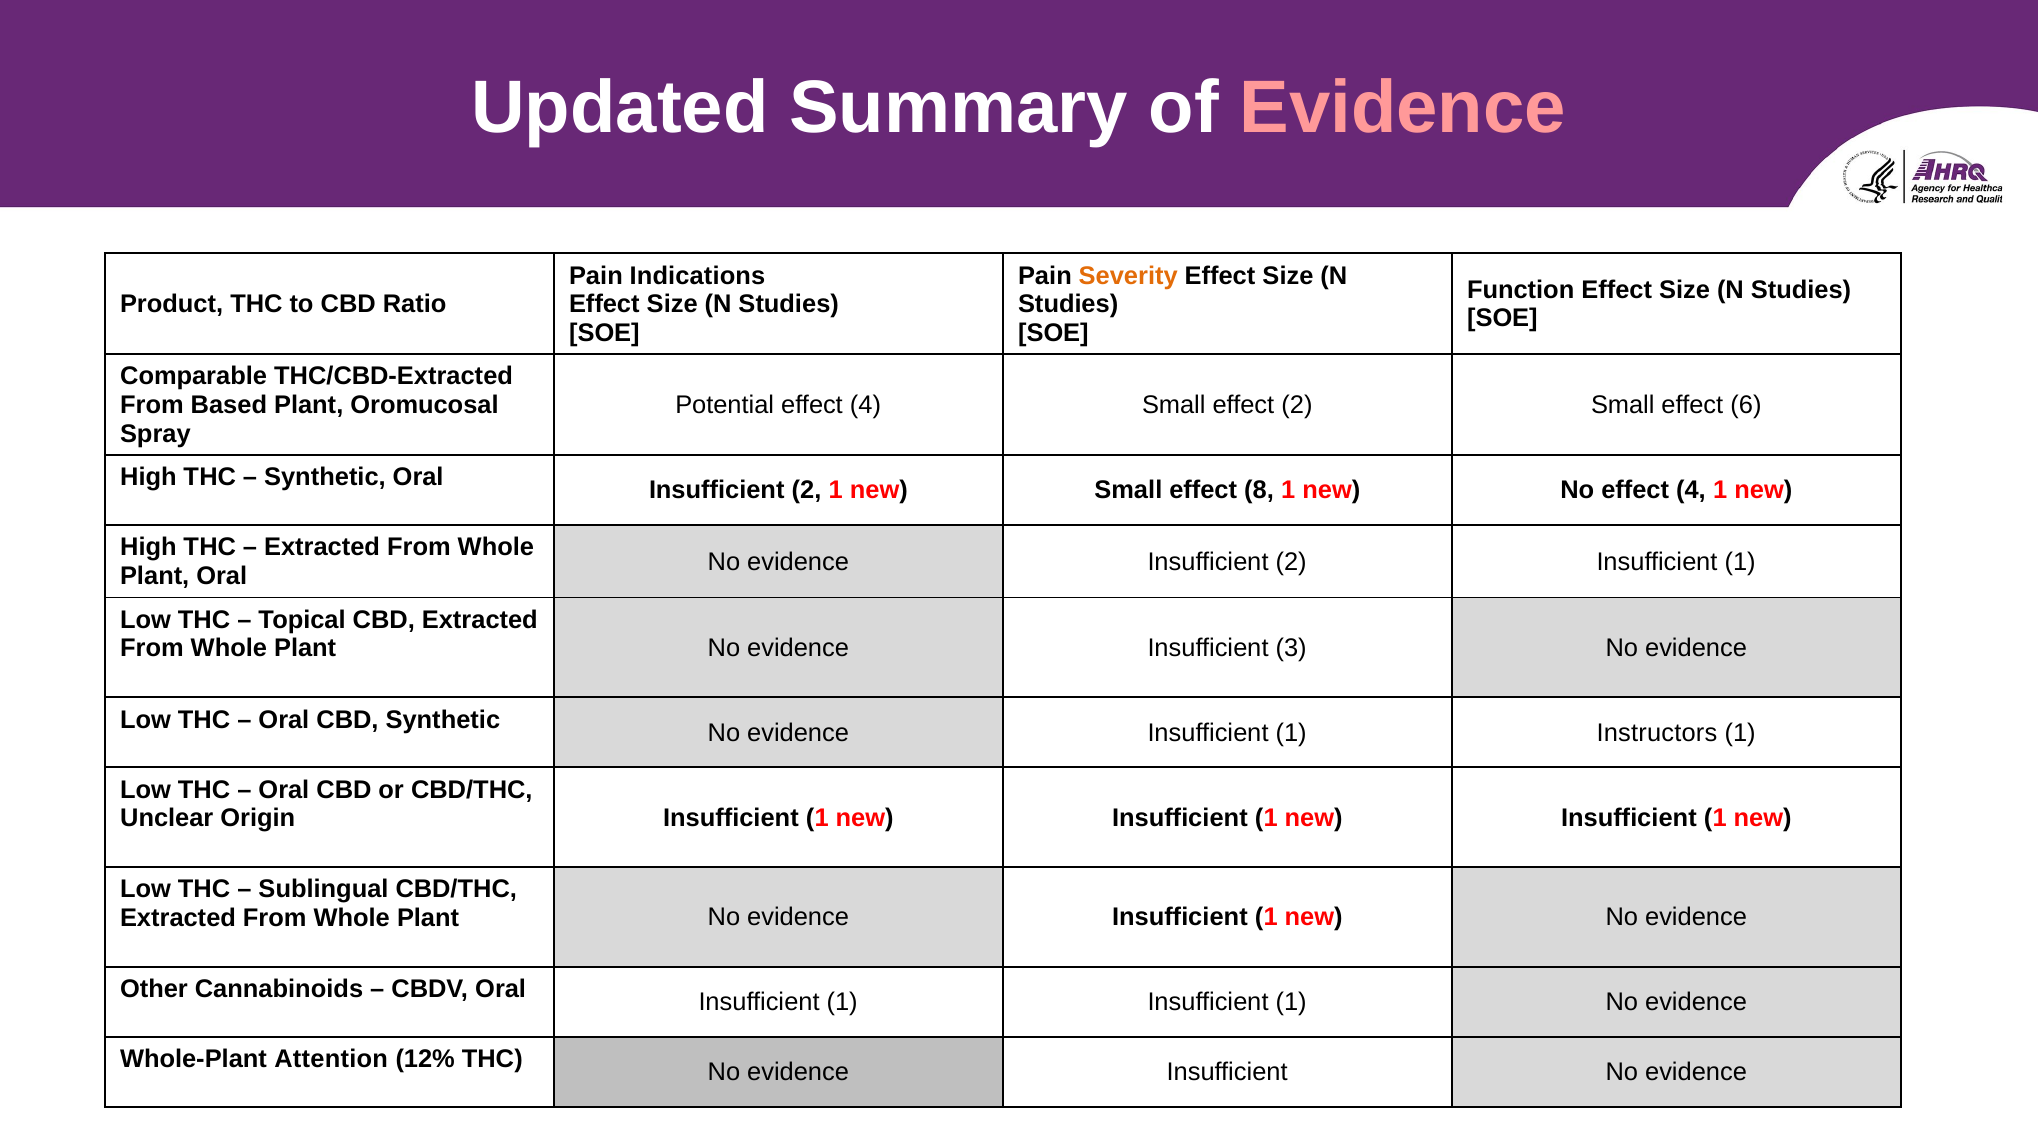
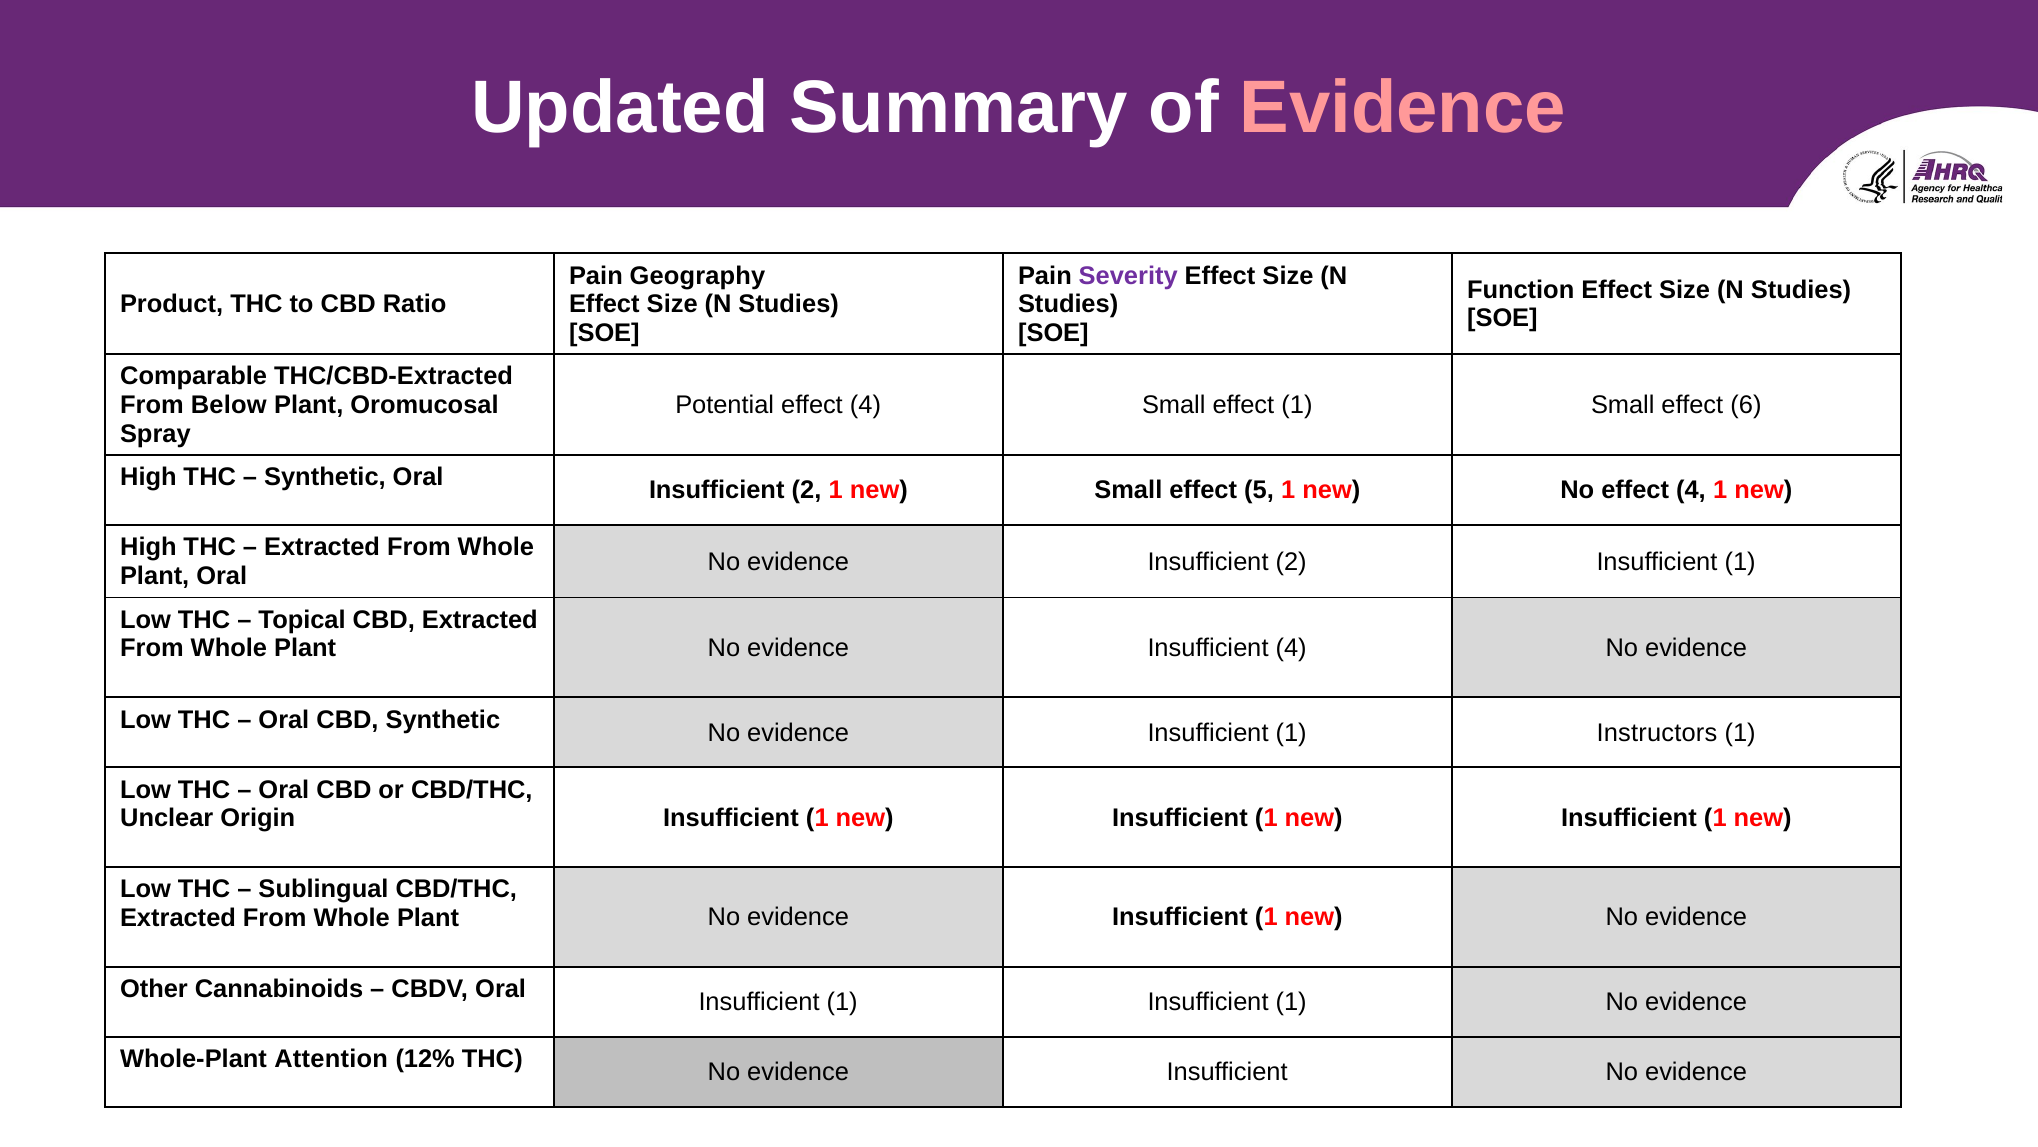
Indications: Indications -> Geography
Severity colour: orange -> purple
Based: Based -> Below
effect 2: 2 -> 1
8: 8 -> 5
Insufficient 3: 3 -> 4
